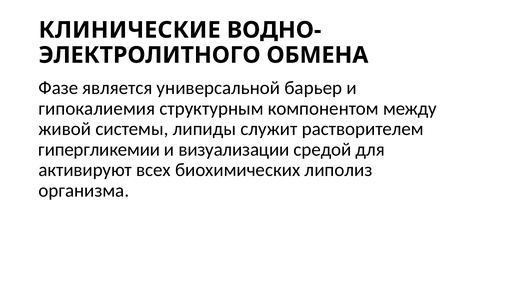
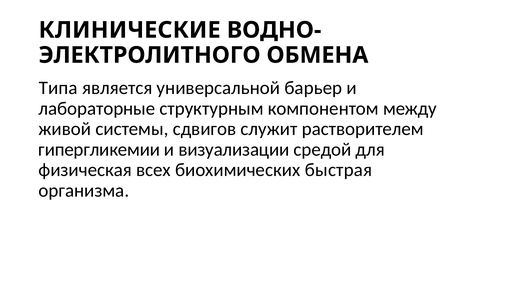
Фазе: Фазе -> Типа
гипокалиемия: гипокалиемия -> лабораторные
липиды: липиды -> сдвигов
активируют: активируют -> физическая
липолиз: липолиз -> быстрая
